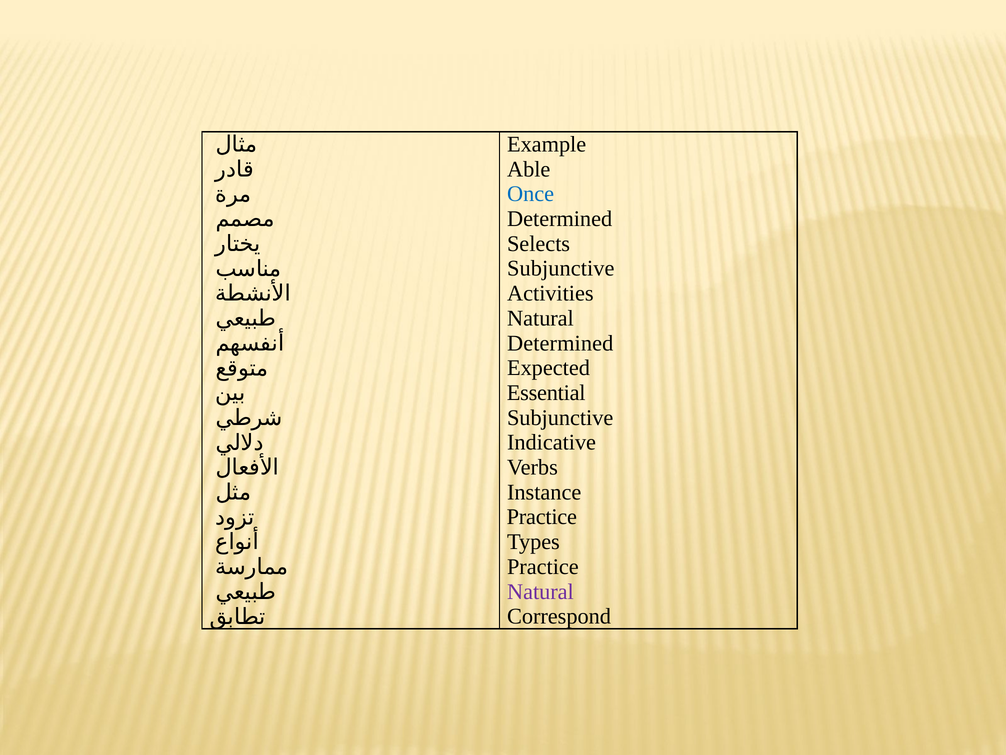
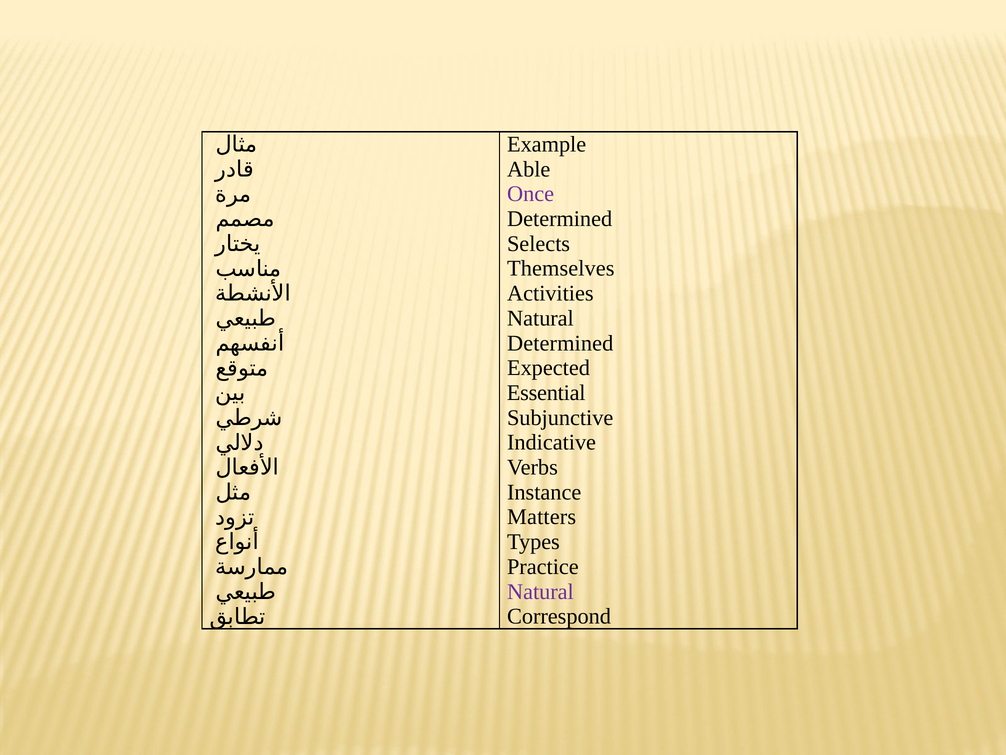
Once colour: blue -> purple
Subjunctive at (561, 268): Subjunctive -> Themselves
Practice at (542, 517): Practice -> Matters
